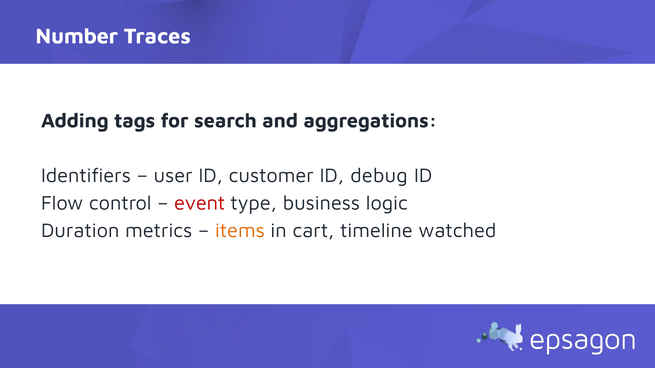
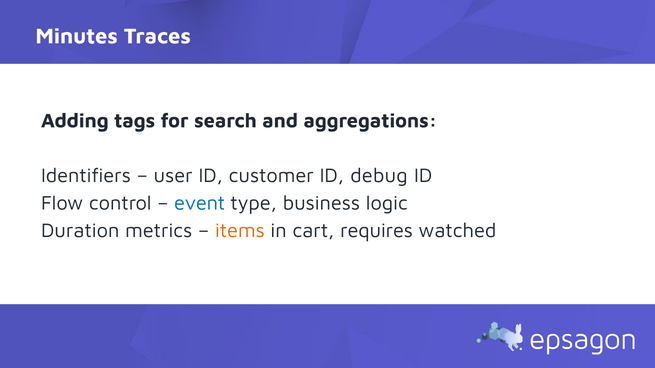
Number: Number -> Minutes
event colour: red -> blue
timeline: timeline -> requires
